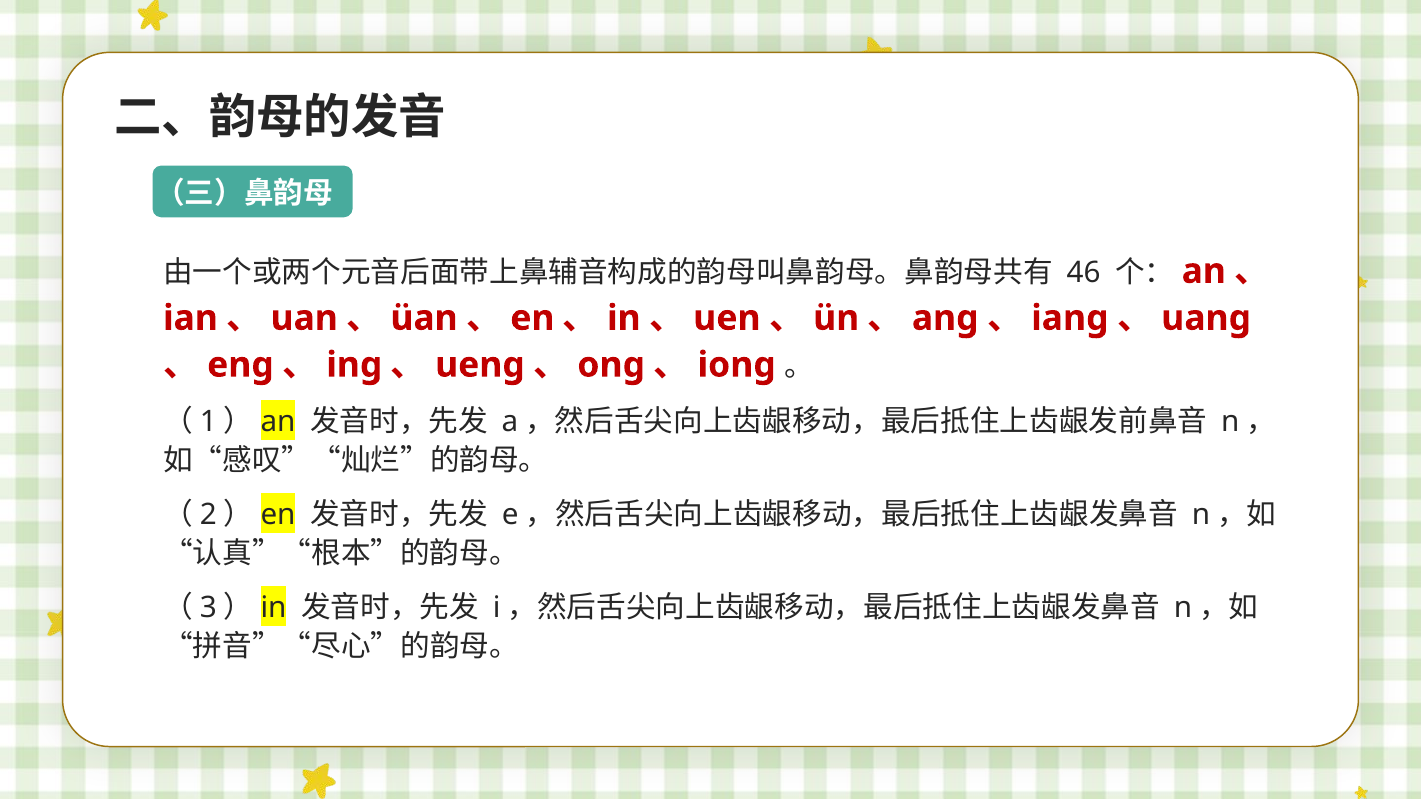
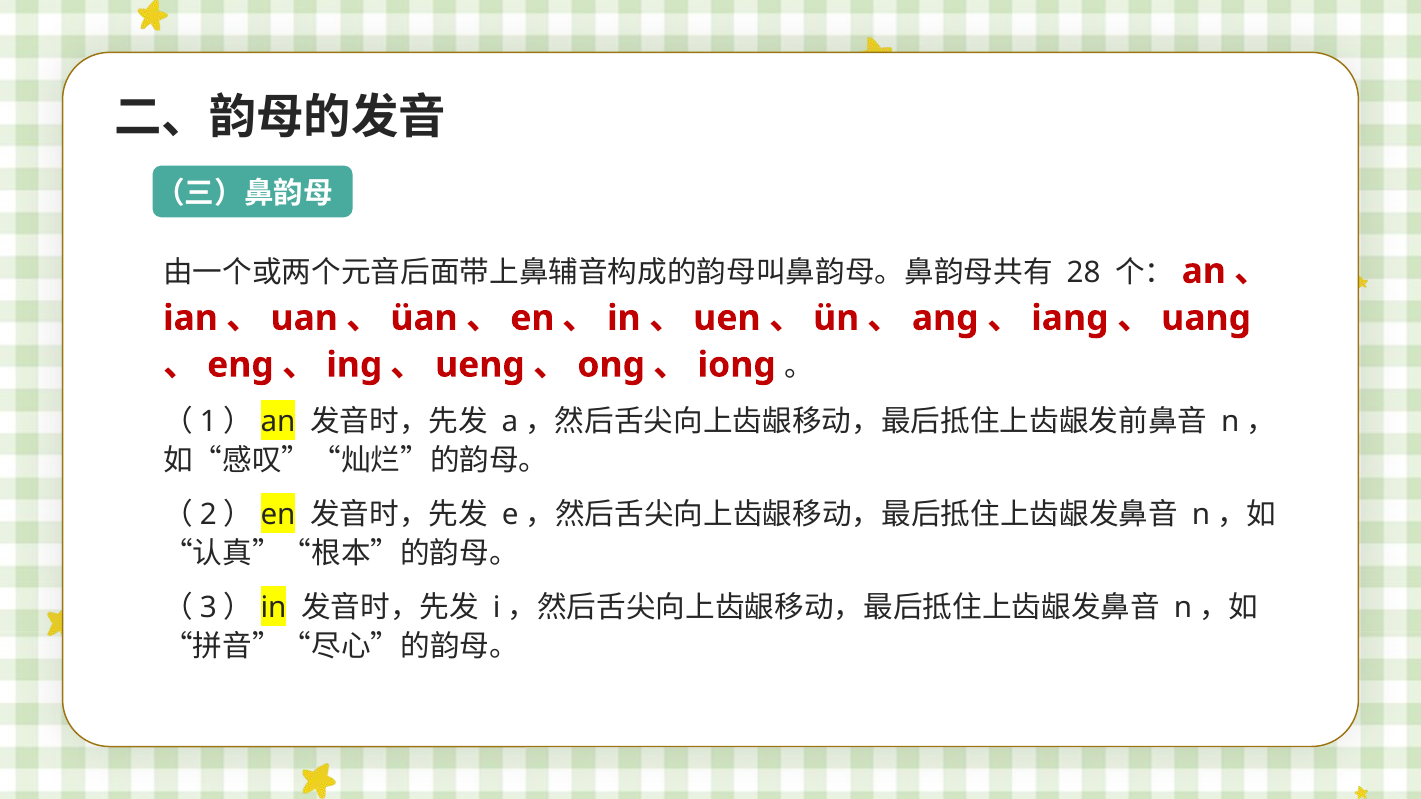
46: 46 -> 28
